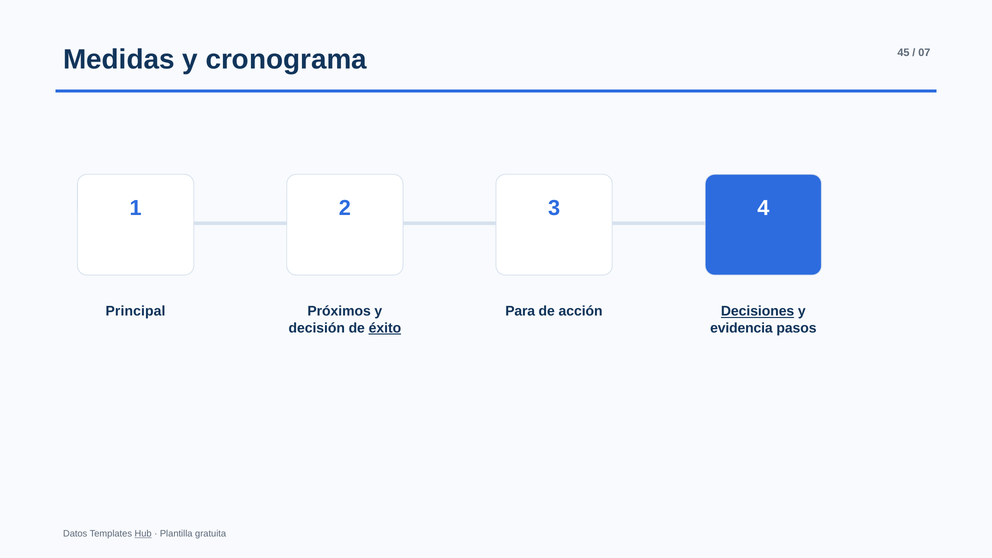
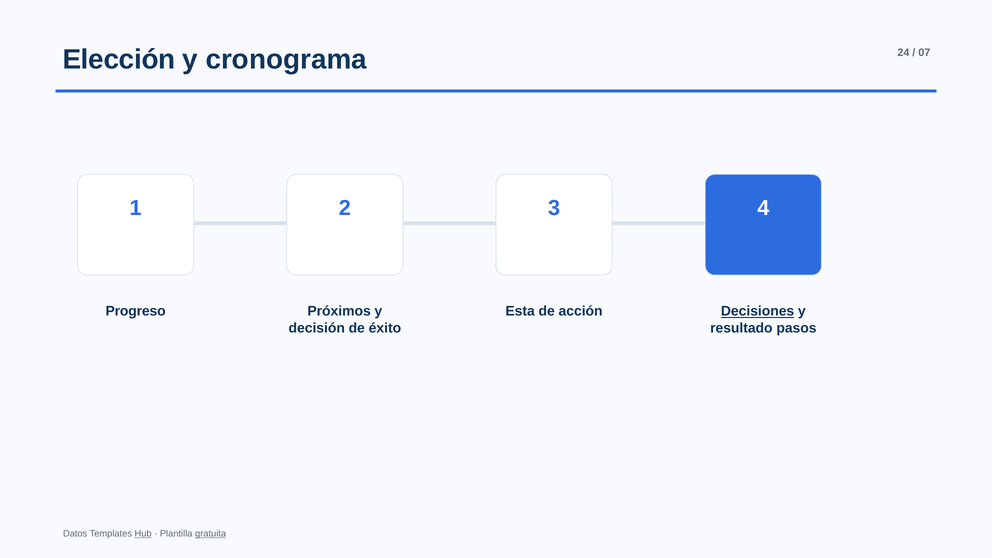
Medidas: Medidas -> Elección
45: 45 -> 24
Principal: Principal -> Progreso
Para: Para -> Esta
éxito underline: present -> none
evidencia: evidencia -> resultado
gratuita underline: none -> present
